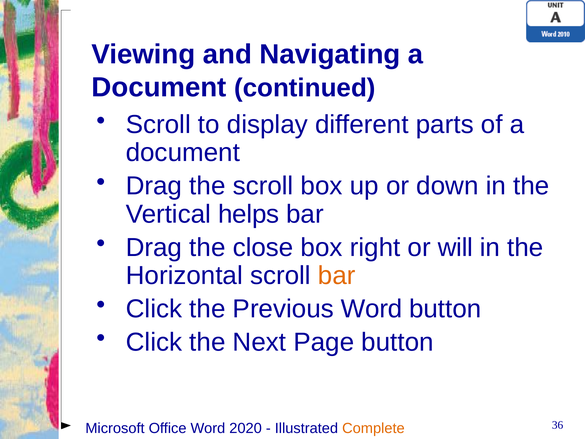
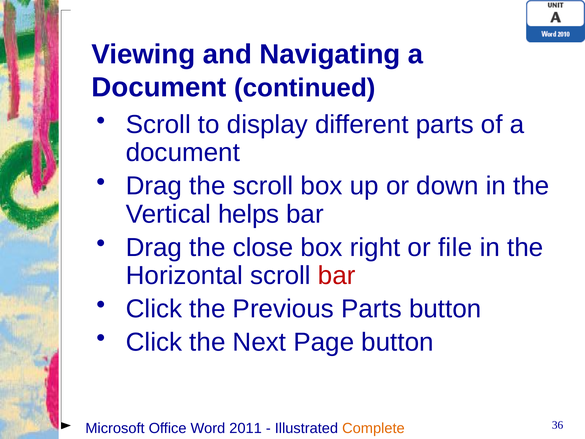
will: will -> file
bar at (337, 275) colour: orange -> red
Previous Word: Word -> Parts
2020: 2020 -> 2011
